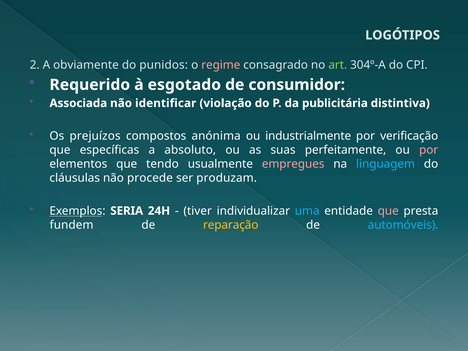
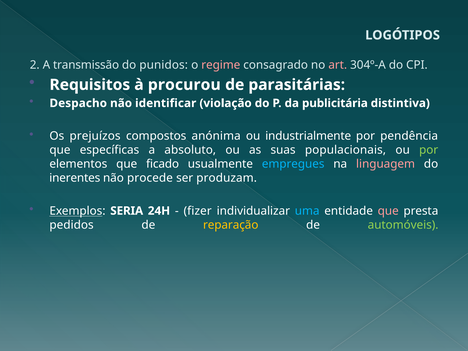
obviamente: obviamente -> transmissão
art colour: light green -> pink
Requerido: Requerido -> Requisitos
esgotado: esgotado -> procurou
consumidor: consumidor -> parasitárias
Associada: Associada -> Despacho
verificação: verificação -> pendência
perfeitamente: perfeitamente -> populacionais
por at (429, 150) colour: pink -> light green
tendo: tendo -> ficado
empregues colour: pink -> light blue
linguagem colour: light blue -> pink
cláusulas: cláusulas -> inerentes
tiver: tiver -> fizer
fundem: fundem -> pedidos
automóveis colour: light blue -> light green
